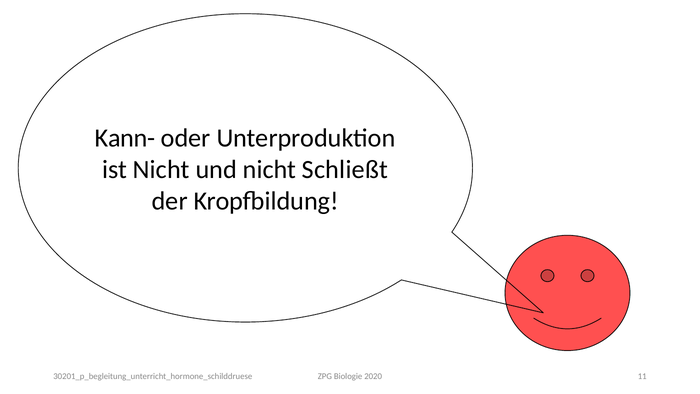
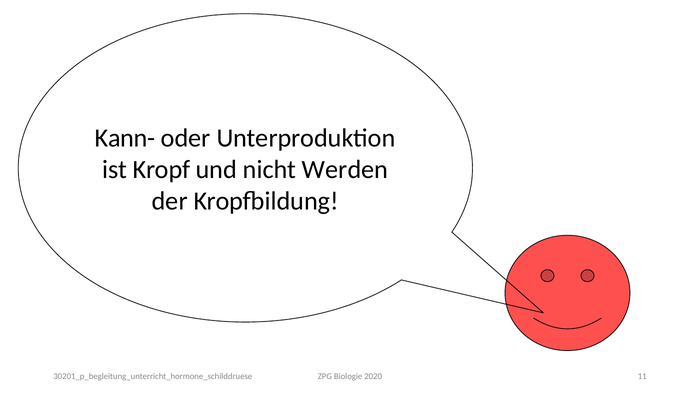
ist Nicht: Nicht -> Kropf
Schließt: Schließt -> Werden
